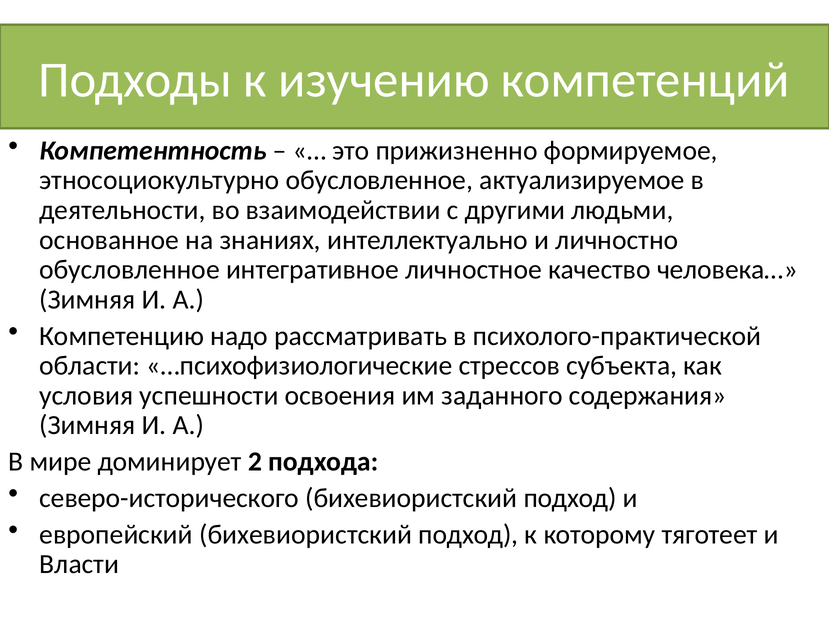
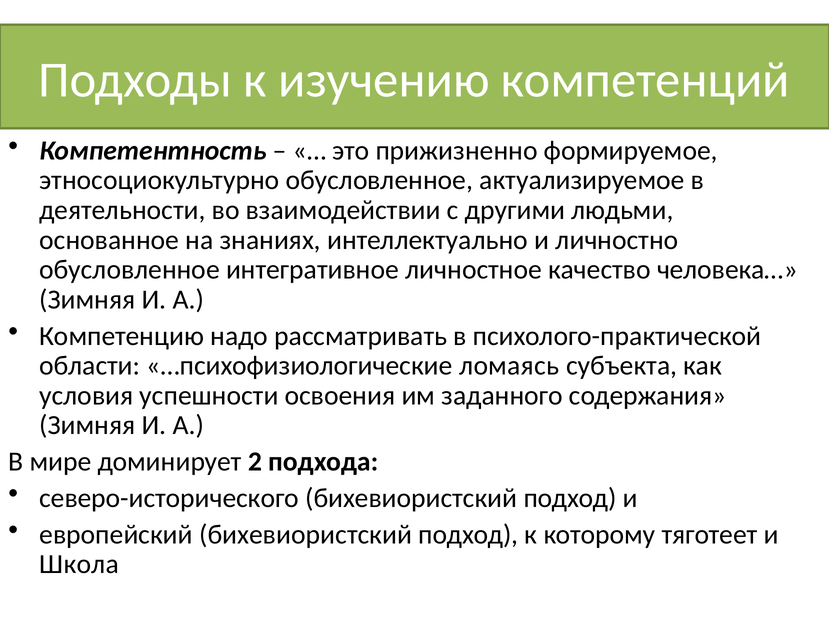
стрессов: стрессов -> ломаясь
Власти: Власти -> Школа
